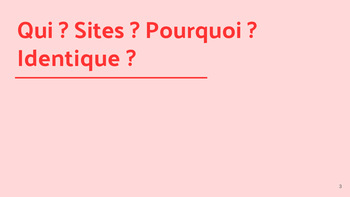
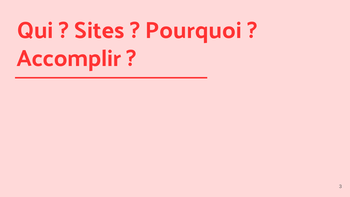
Identique: Identique -> Accomplir
